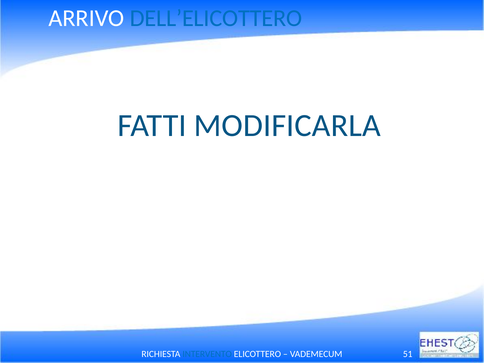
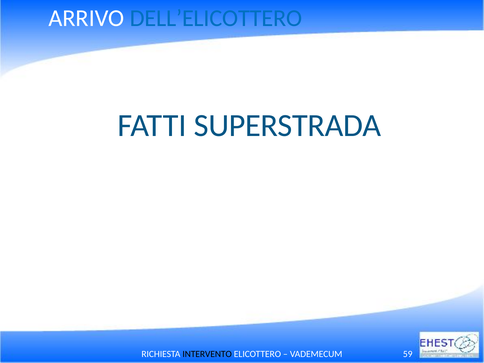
MODIFICARLA: MODIFICARLA -> SUPERSTRADA
INTERVENTO colour: blue -> black
51: 51 -> 59
